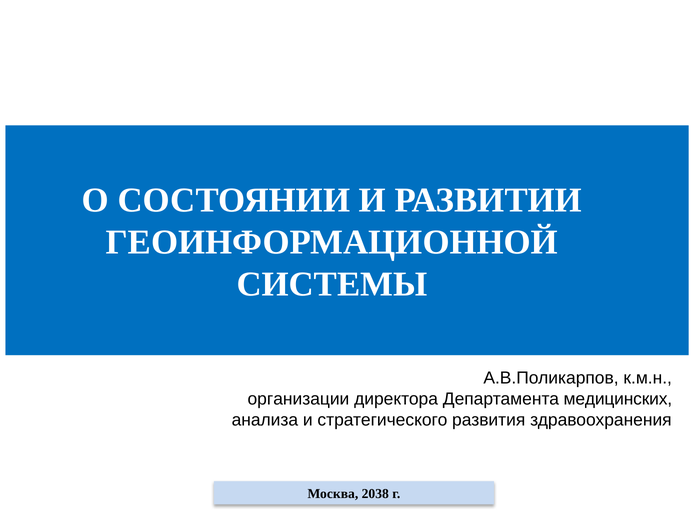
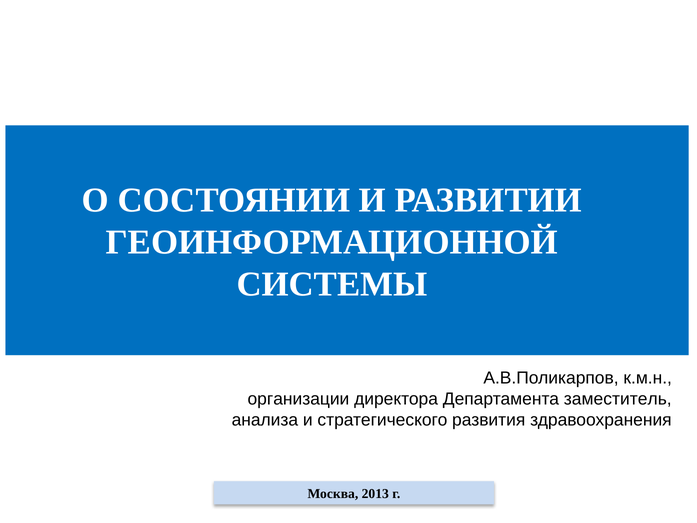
медицинских: медицинских -> заместитель
2038: 2038 -> 2013
